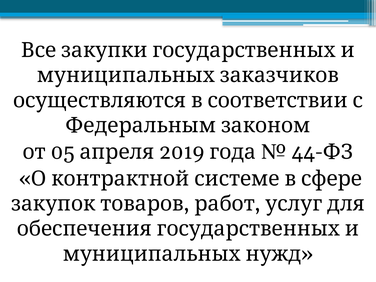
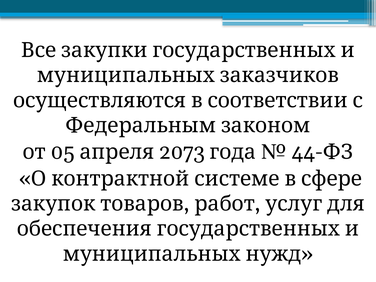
2019: 2019 -> 2073
